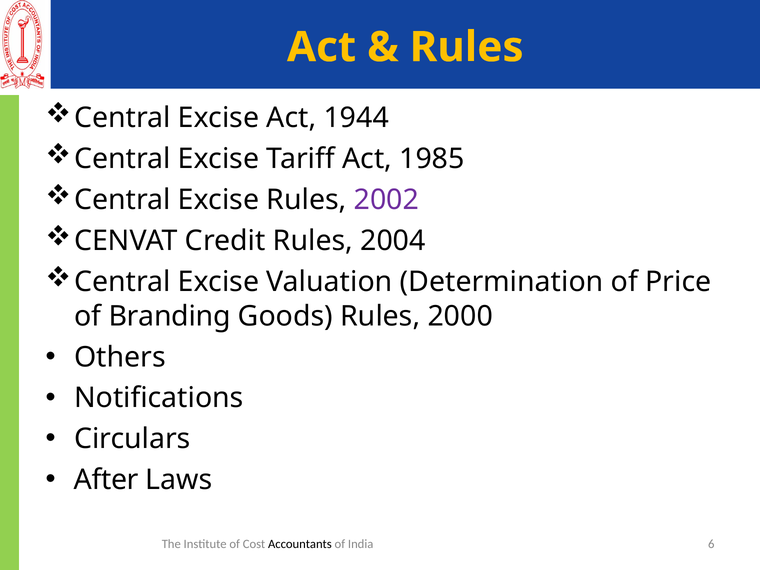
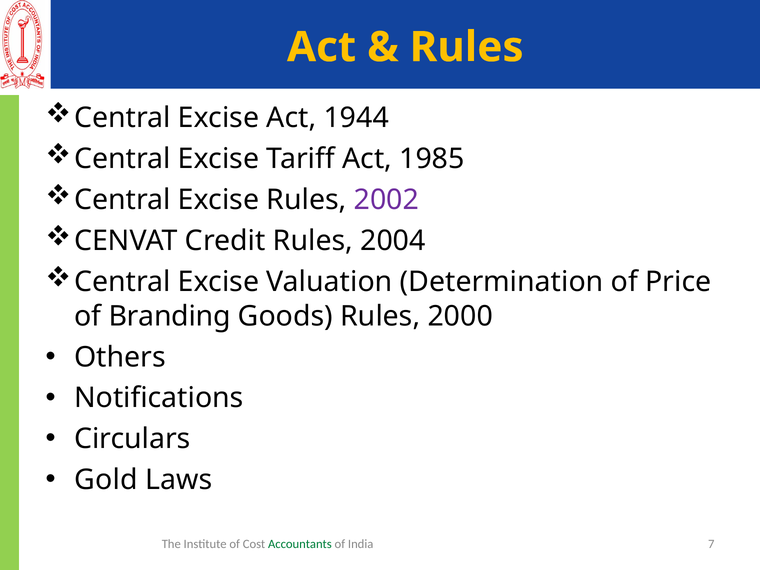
After: After -> Gold
Accountants colour: black -> green
6: 6 -> 7
